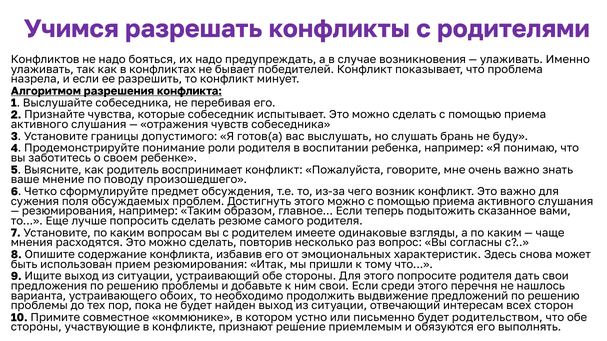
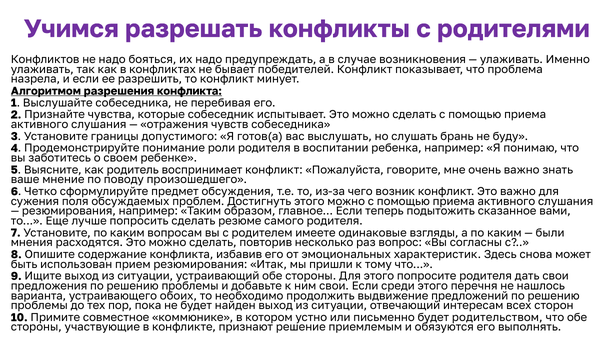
чаще: чаще -> были
